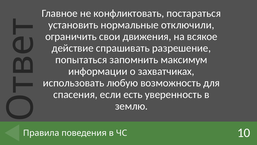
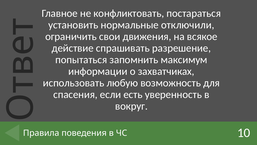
землю: землю -> вокруг
